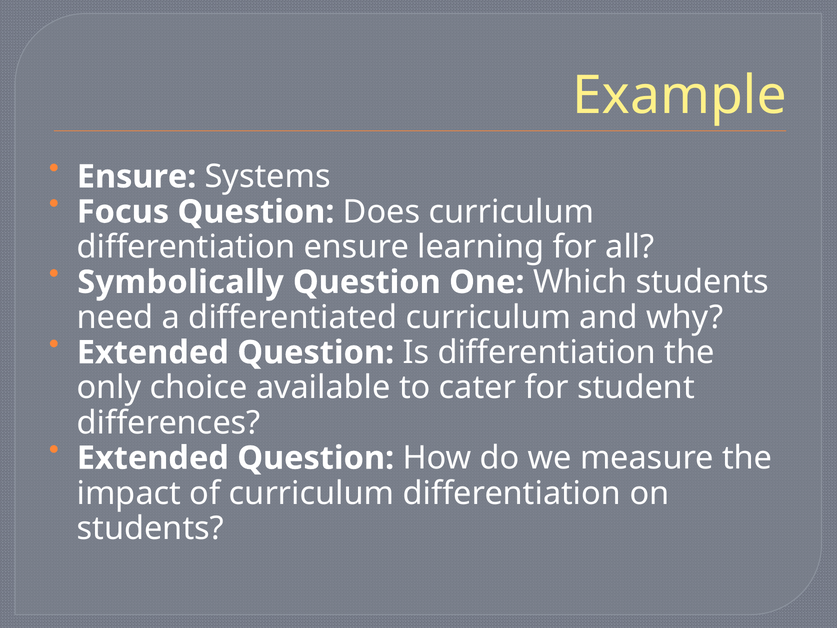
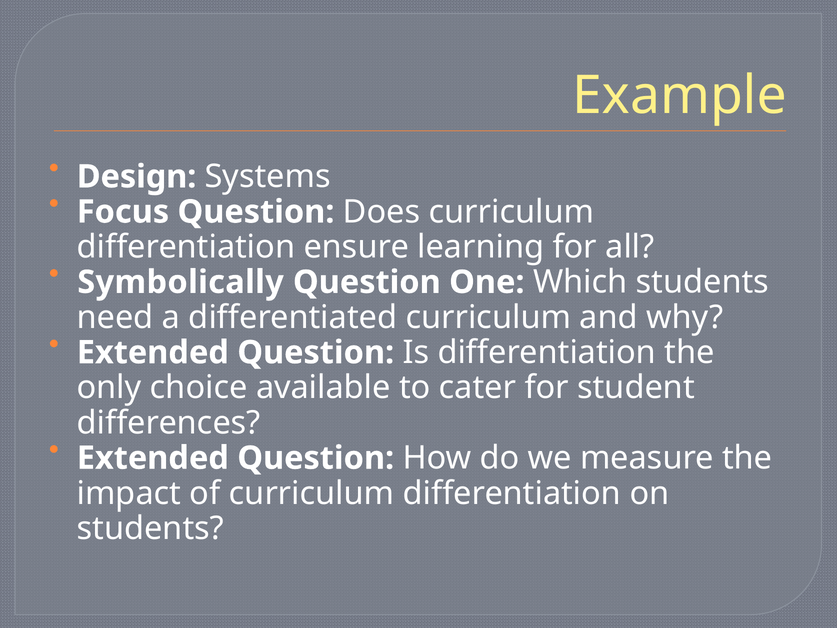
Ensure at (137, 177): Ensure -> Design
